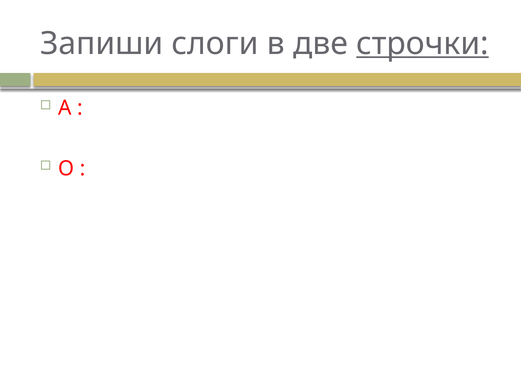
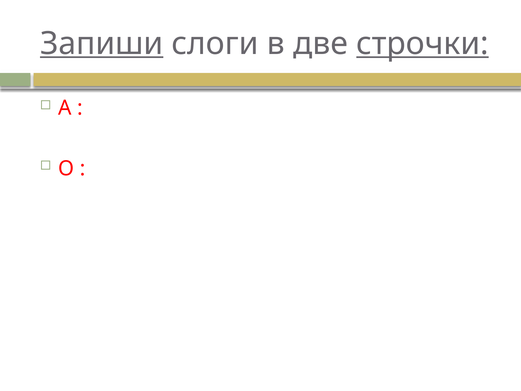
Запиши underline: none -> present
